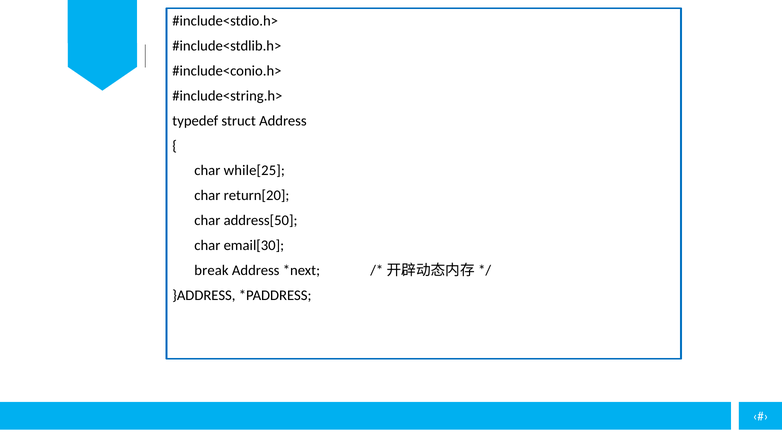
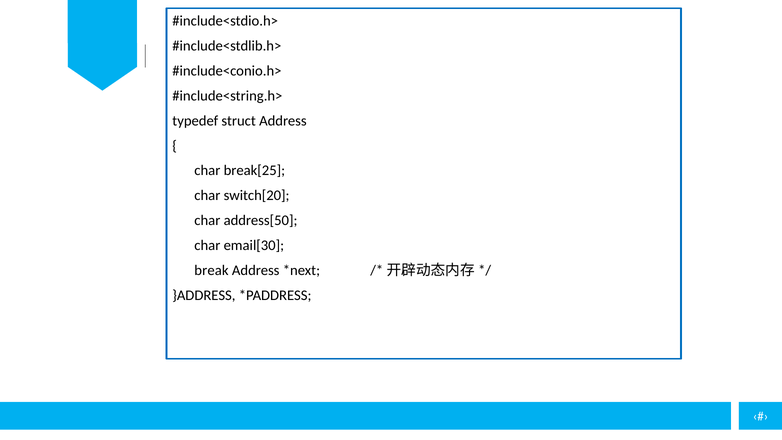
while[25: while[25 -> break[25
return[20: return[20 -> switch[20
